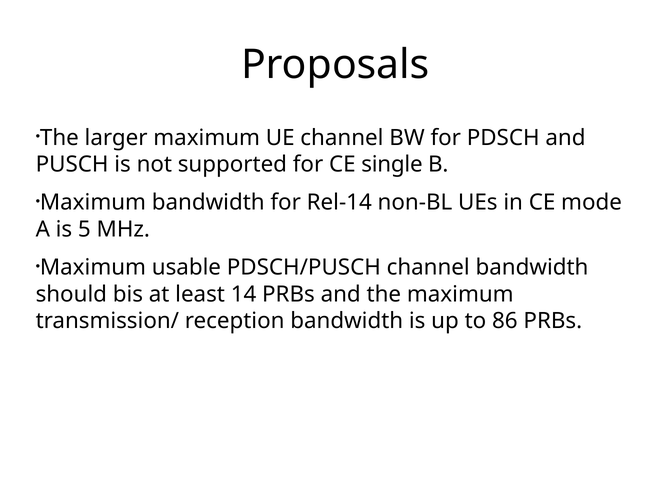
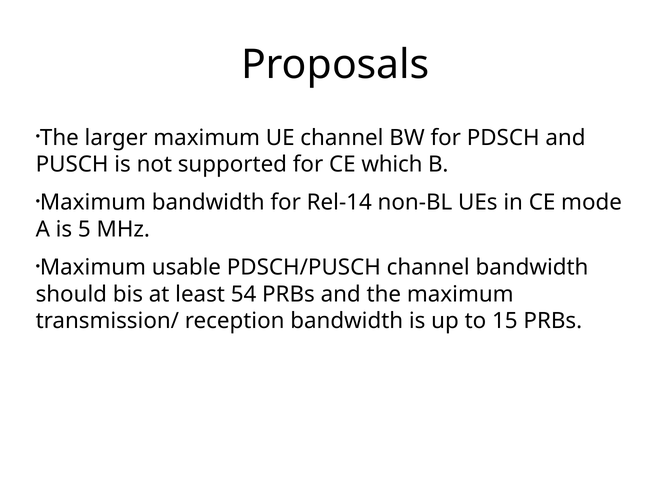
single: single -> which
14: 14 -> 54
86: 86 -> 15
